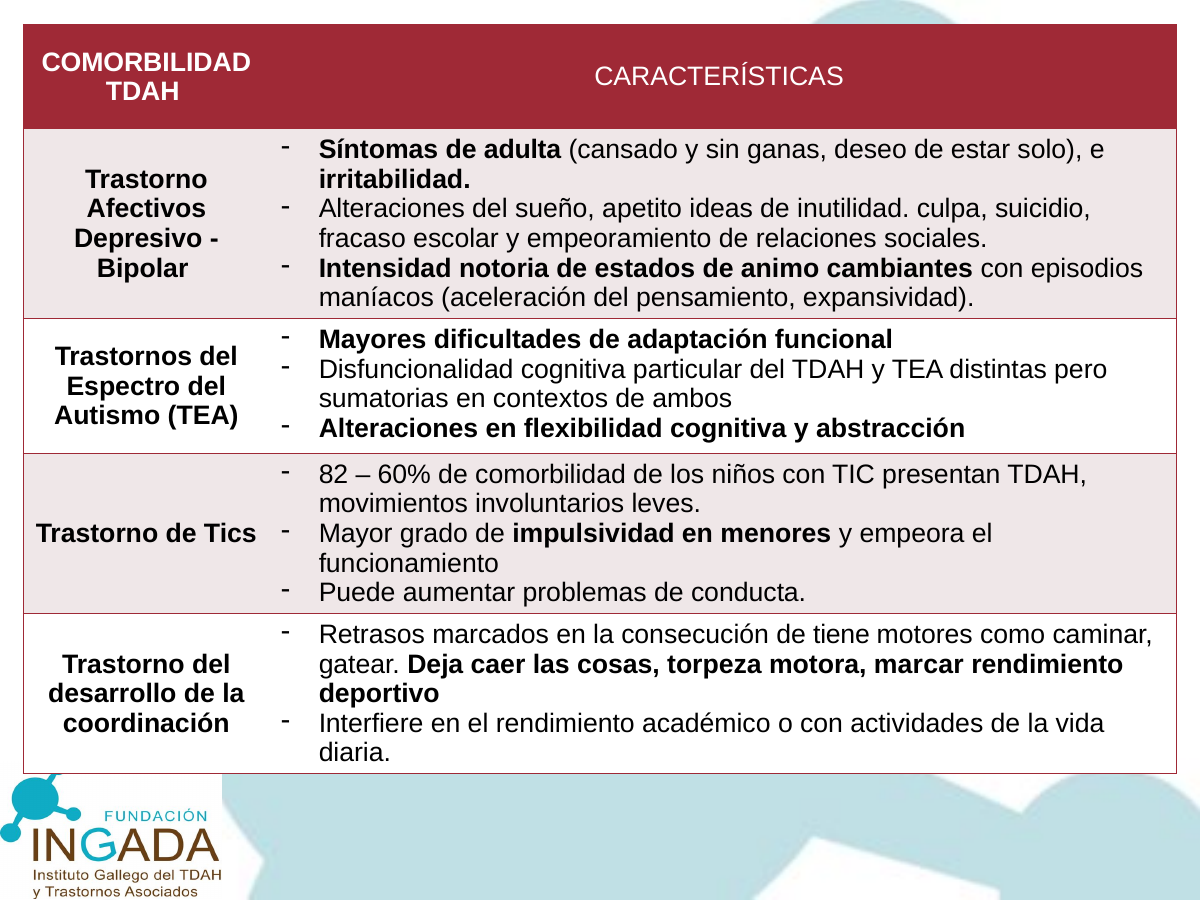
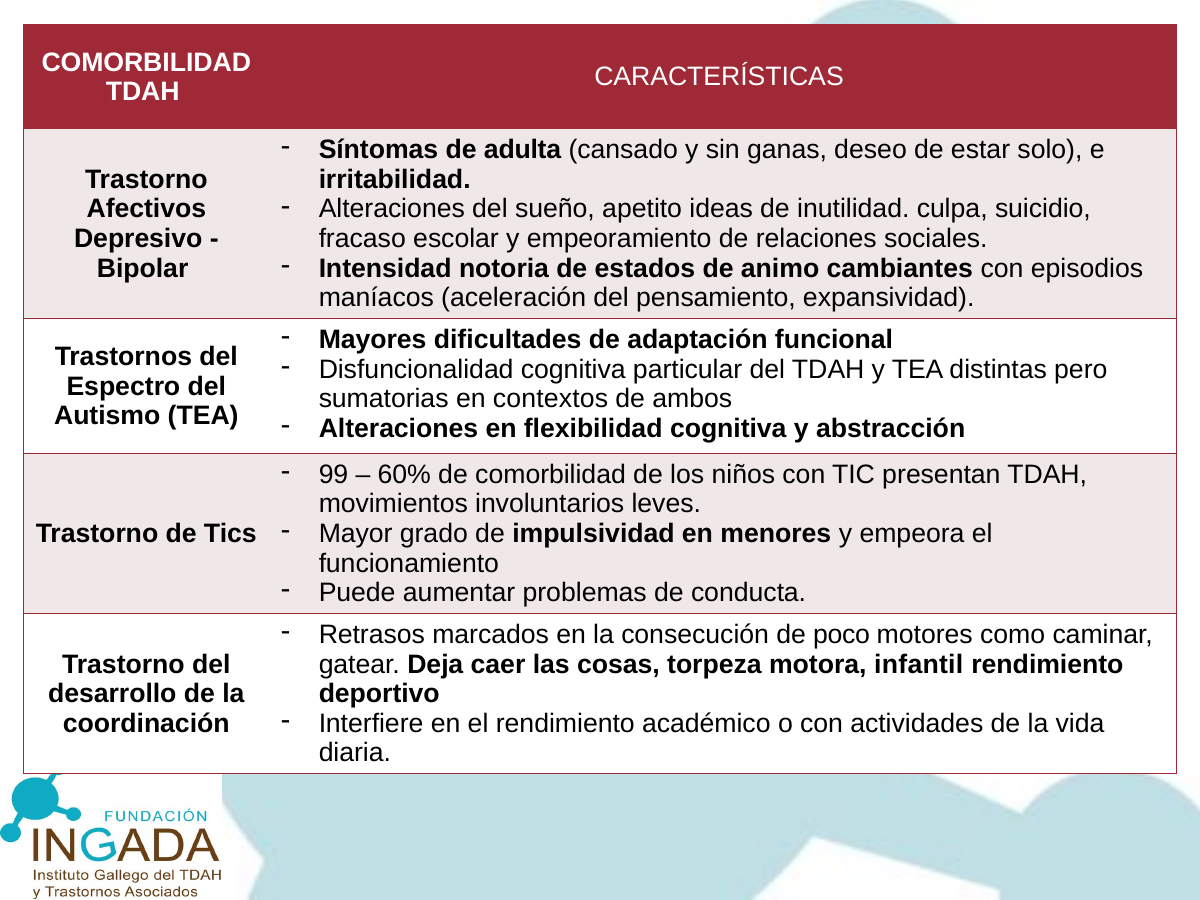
82: 82 -> 99
tiene: tiene -> poco
marcar: marcar -> infantil
